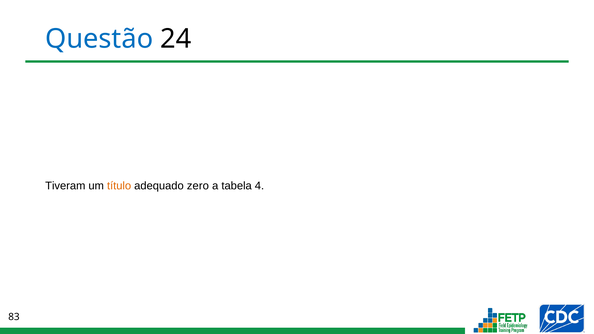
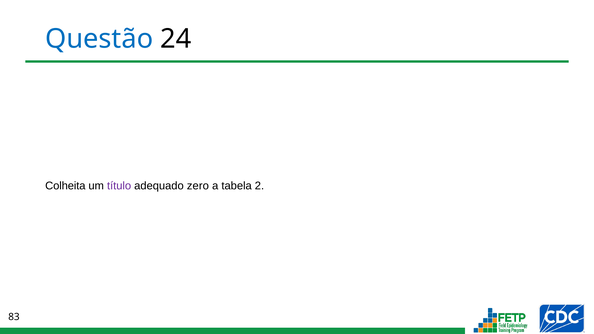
Tiveram: Tiveram -> Colheita
título colour: orange -> purple
4: 4 -> 2
